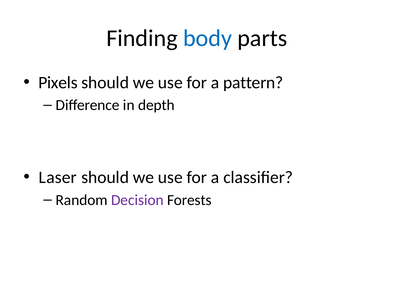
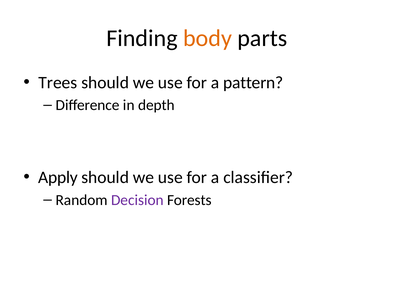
body colour: blue -> orange
Pixels: Pixels -> Trees
Laser: Laser -> Apply
